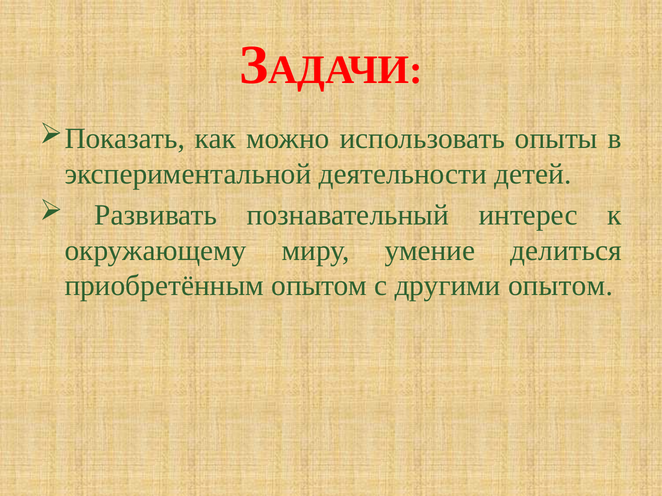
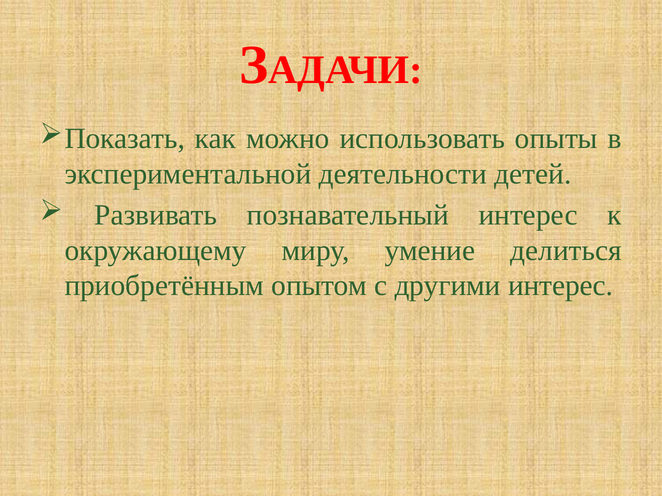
другими опытом: опытом -> интерес
